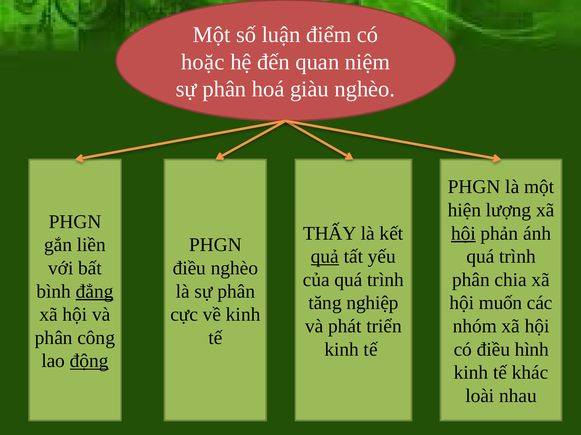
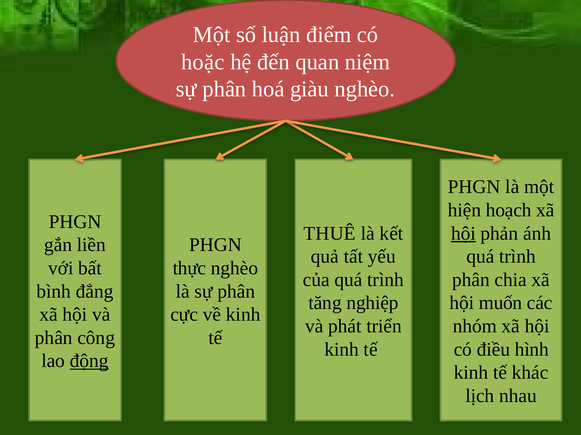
lượng: lượng -> hoạch
THẤY: THẤY -> THUÊ
quả underline: present -> none
điều at (189, 269): điều -> thực
đẳng underline: present -> none
loài: loài -> lịch
